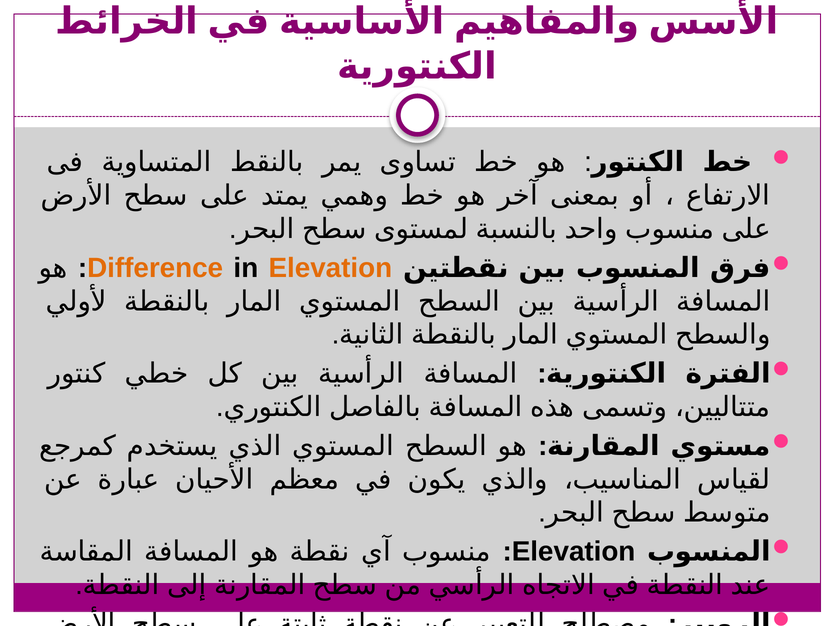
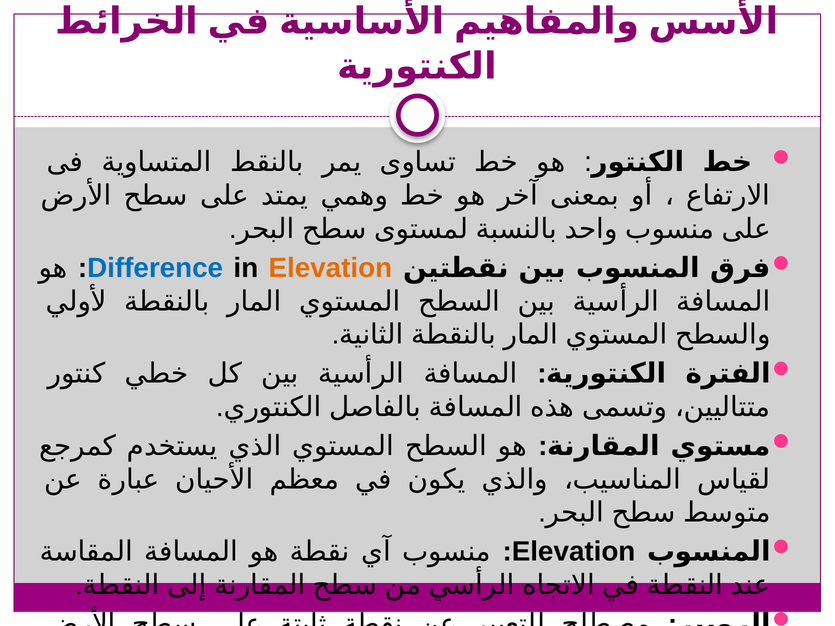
Difference colour: orange -> blue
